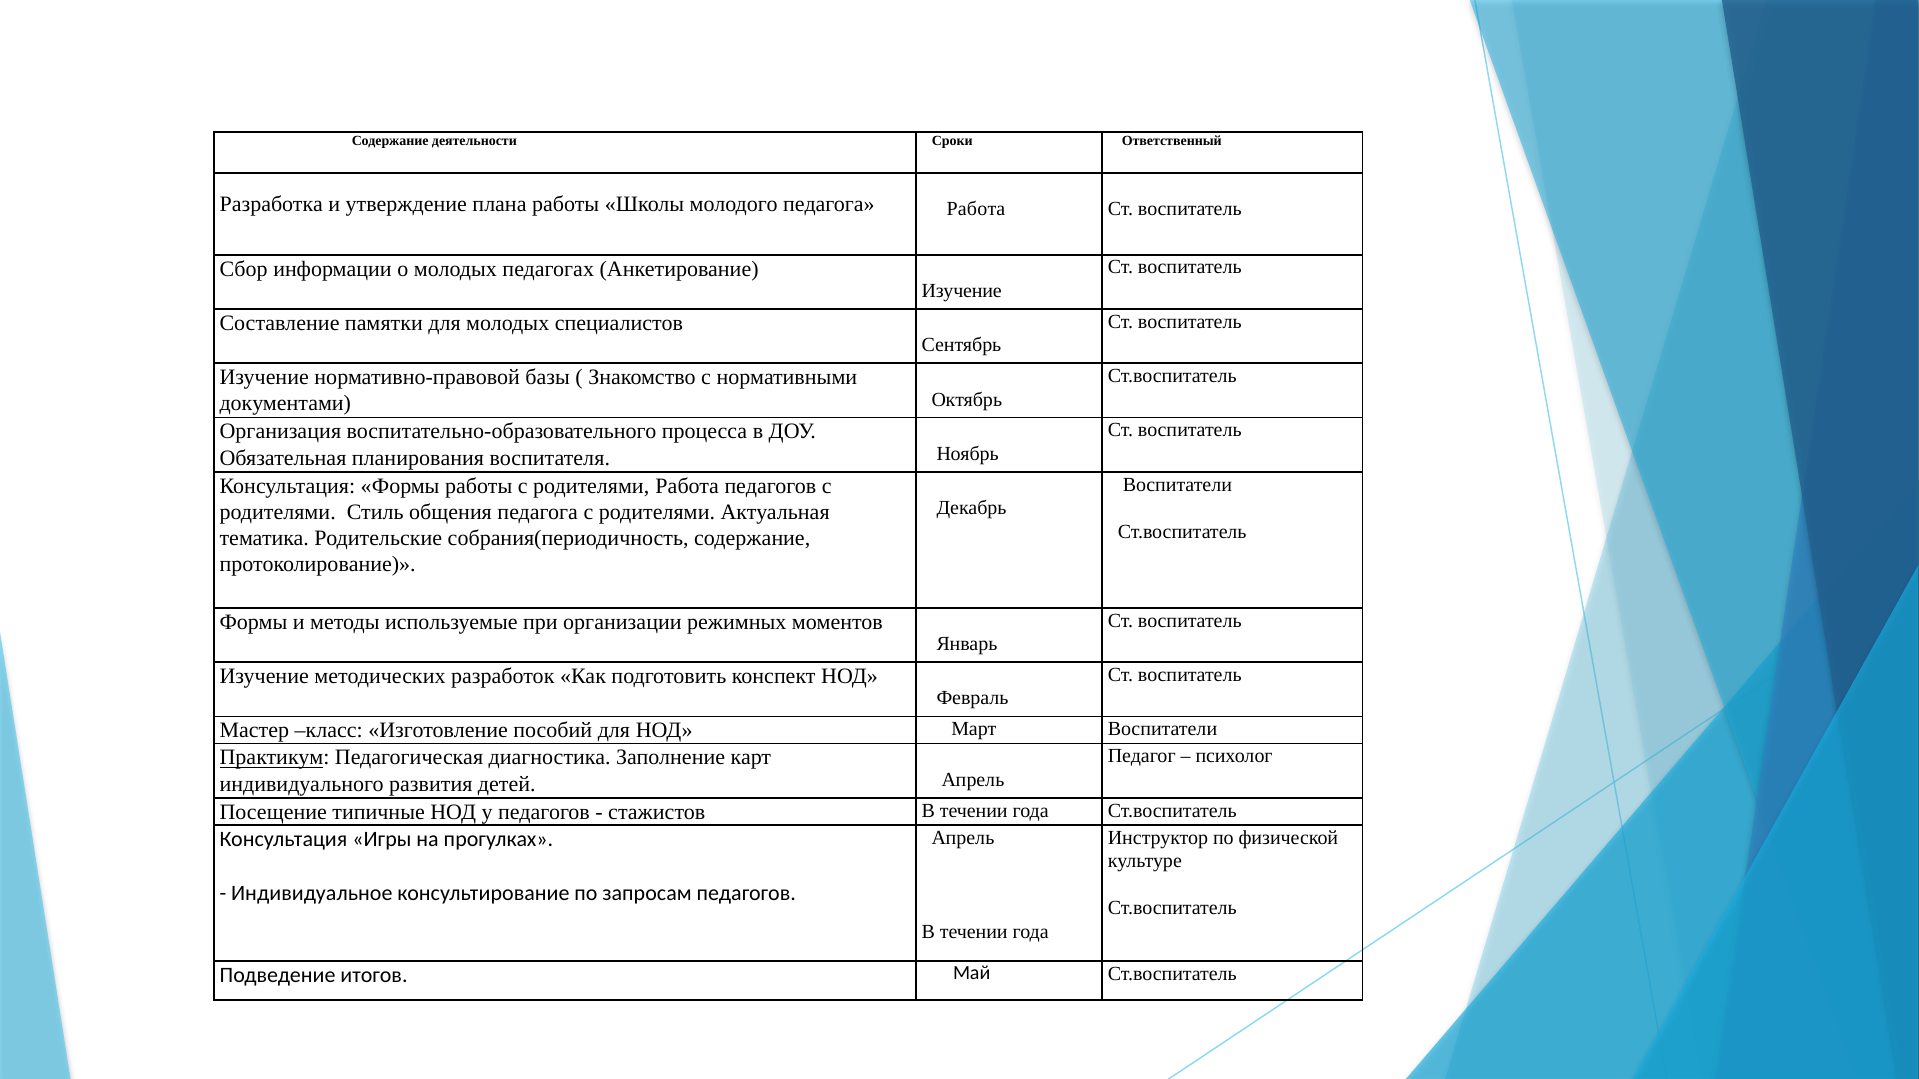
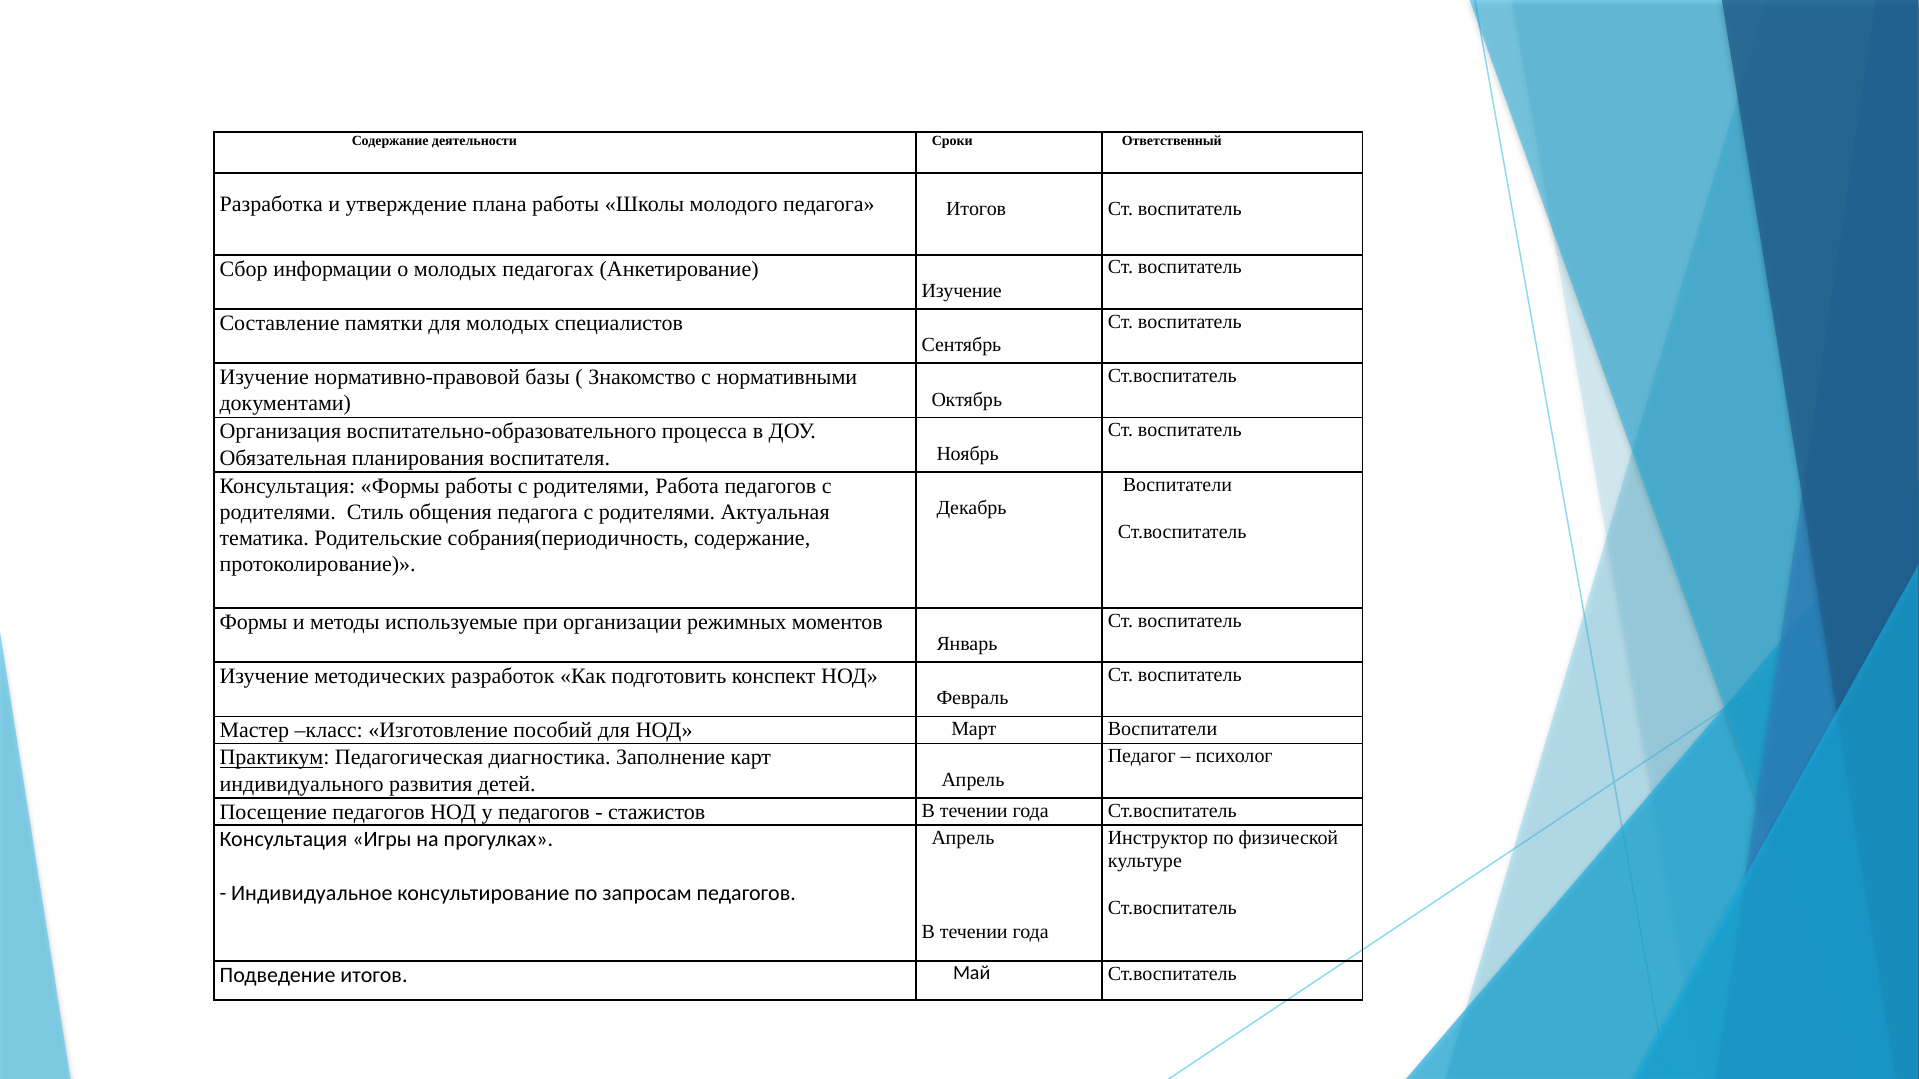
педагога Работа: Работа -> Итогов
Посещение типичные: типичные -> педагогов
